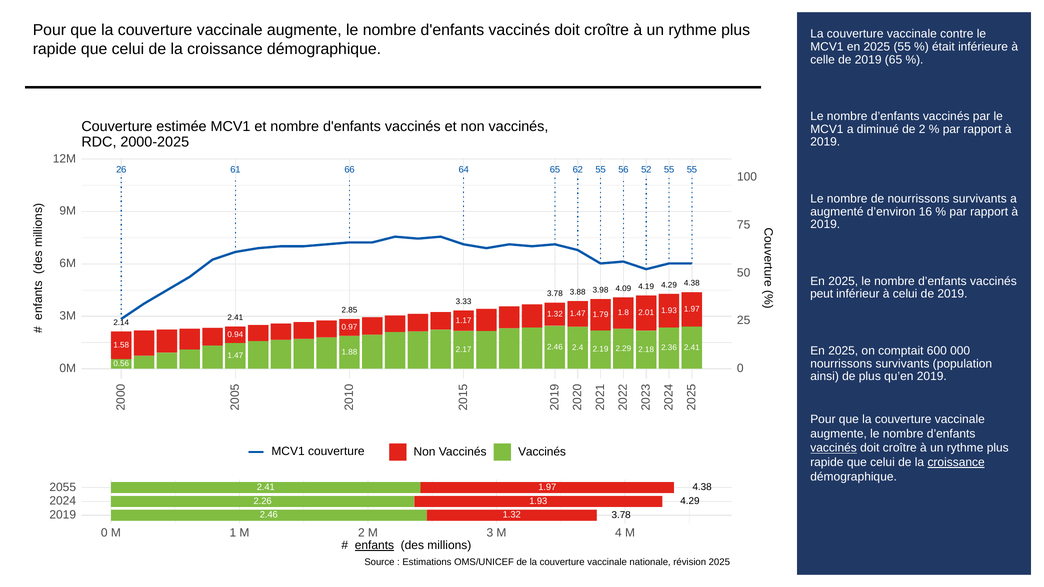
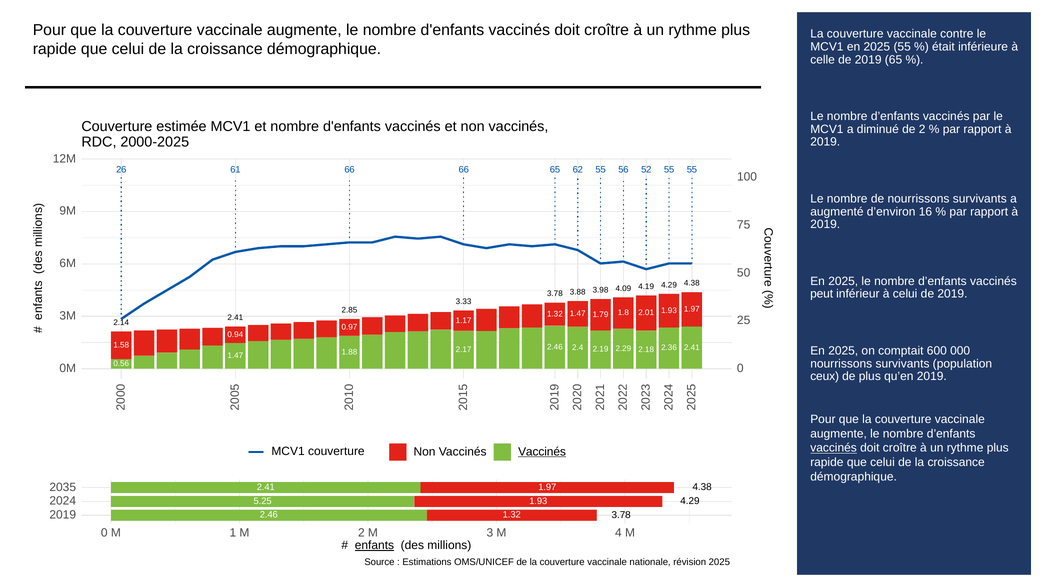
66 64: 64 -> 66
ainsi: ainsi -> ceux
Vaccinés at (542, 452) underline: none -> present
croissance at (956, 463) underline: present -> none
2055: 2055 -> 2035
2.26: 2.26 -> 5.25
